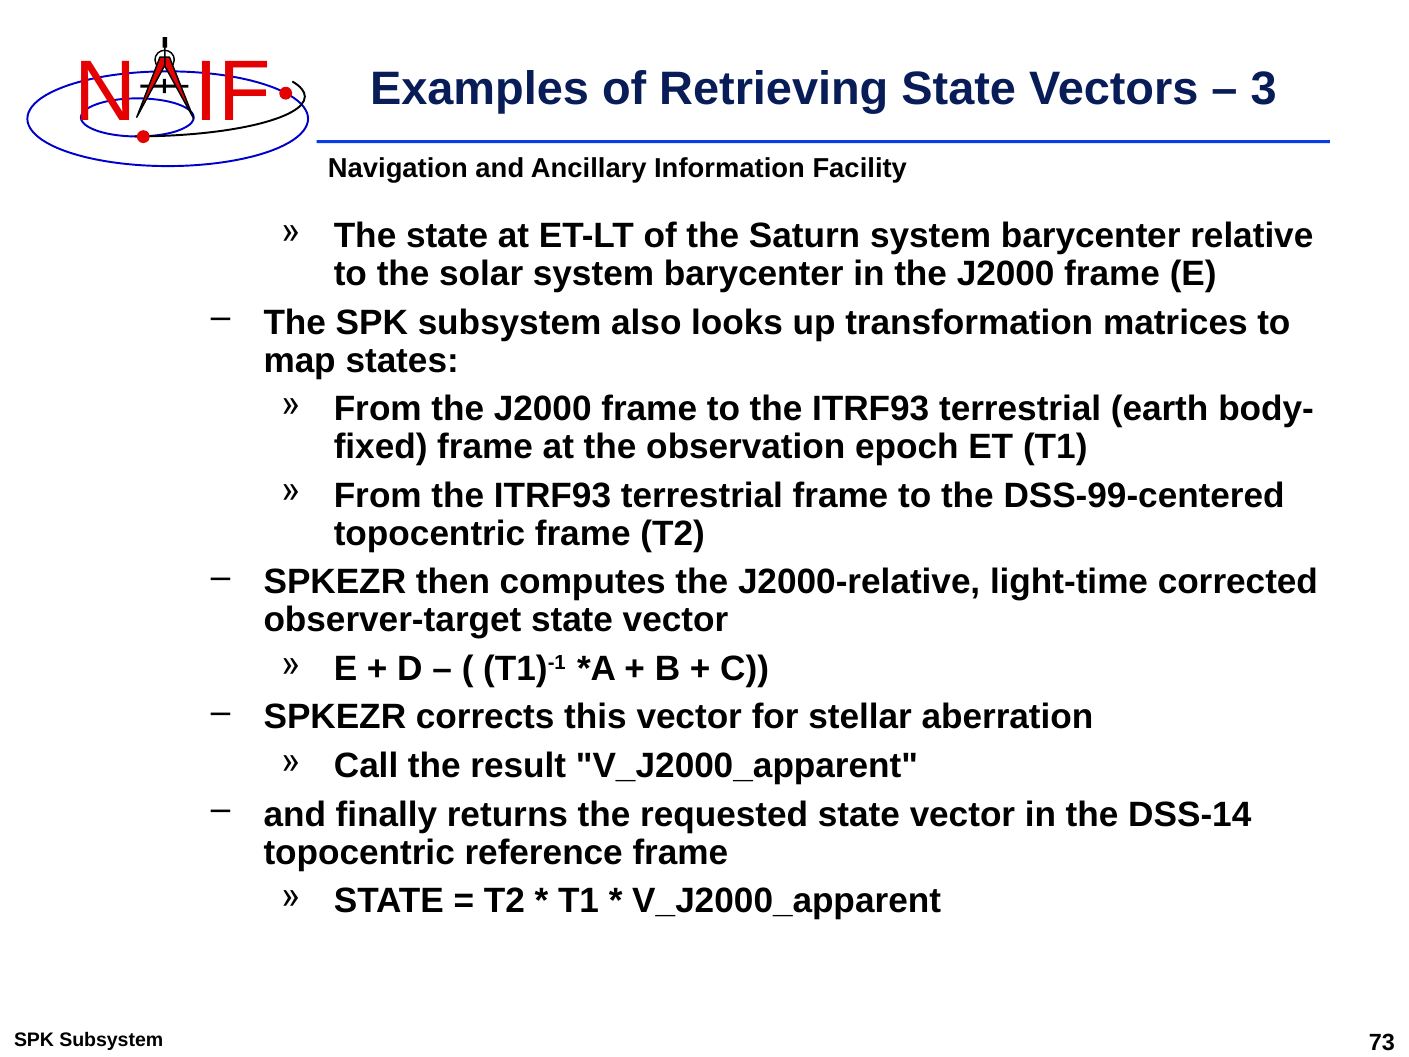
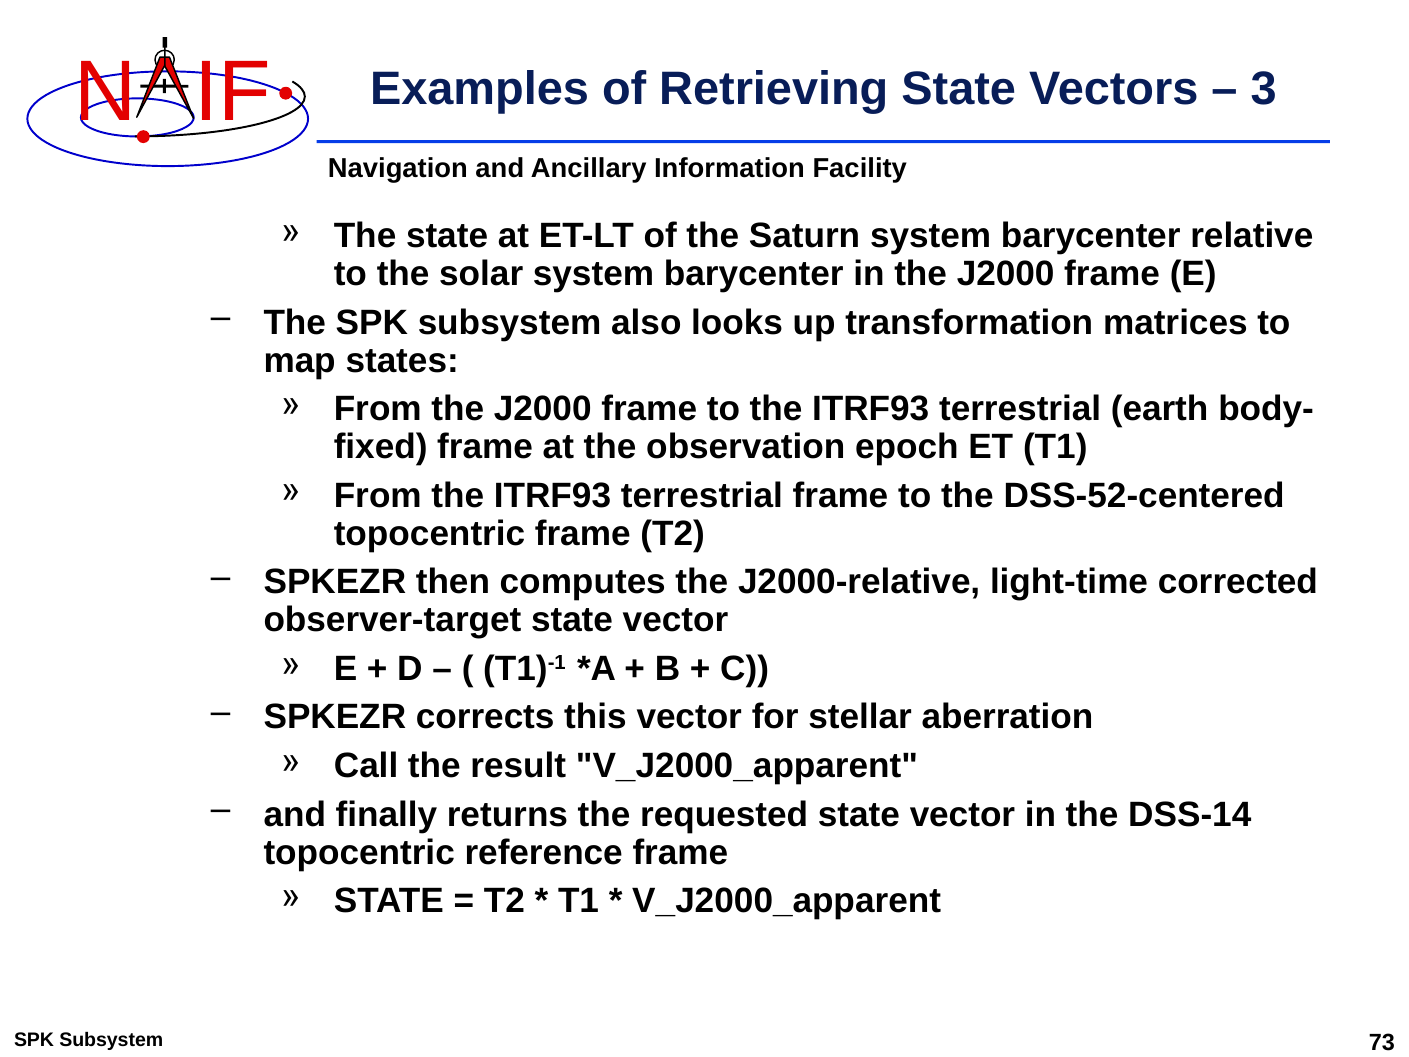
DSS-99-centered: DSS-99-centered -> DSS-52-centered
